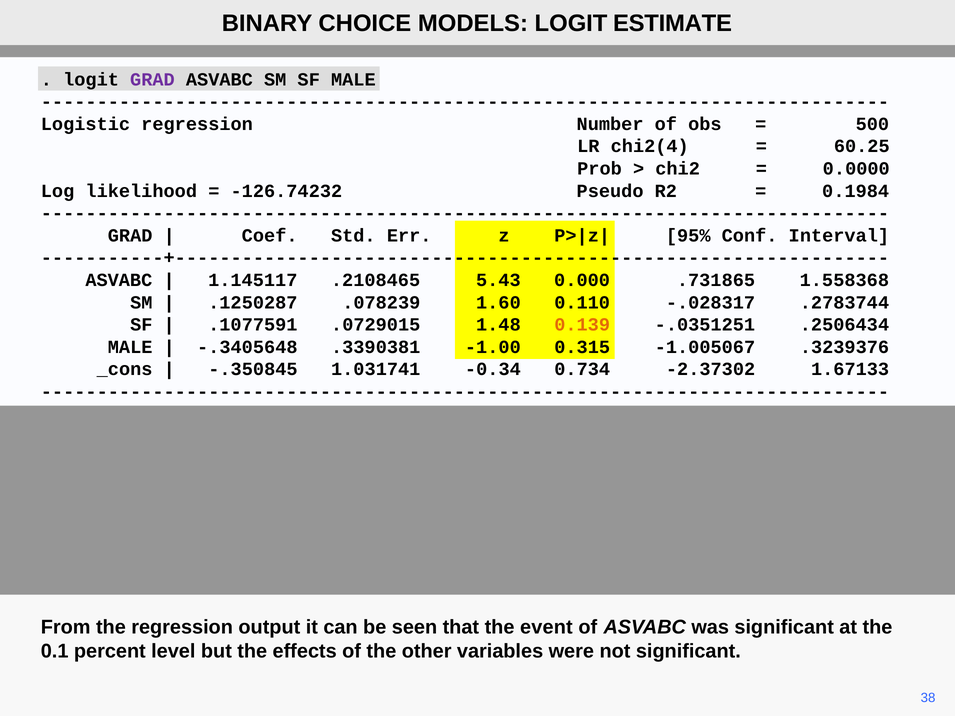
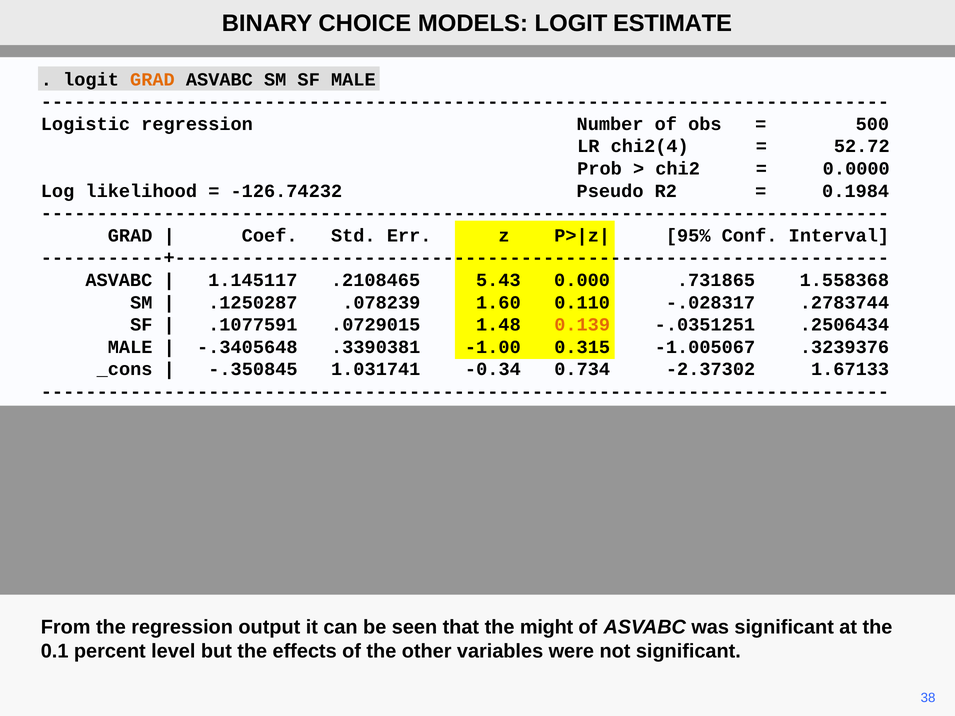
GRAD at (152, 80) colour: purple -> orange
60.25: 60.25 -> 52.72
event: event -> might
